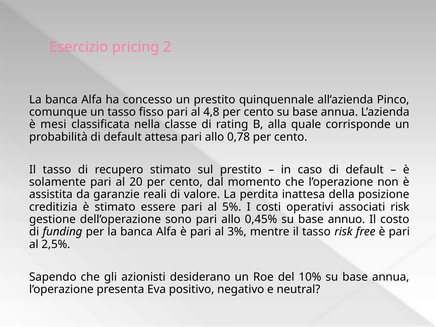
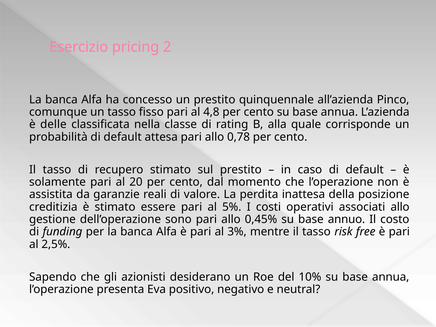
mesi: mesi -> delle
associati risk: risk -> allo
